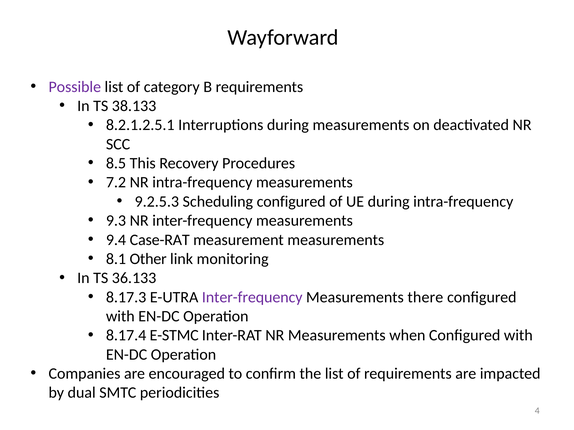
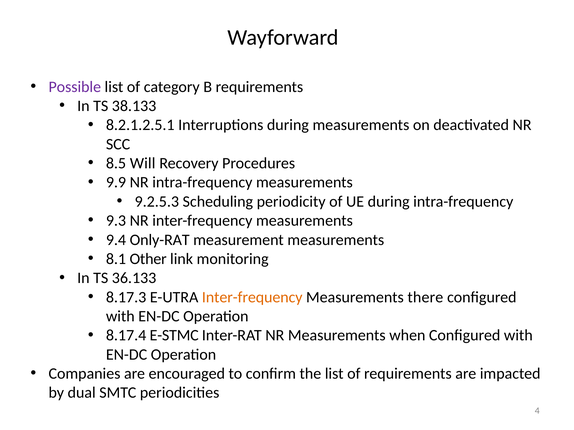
This: This -> Will
7.2: 7.2 -> 9.9
Scheduling configured: configured -> periodicity
Case-RAT: Case-RAT -> Only-RAT
Inter-frequency at (252, 297) colour: purple -> orange
